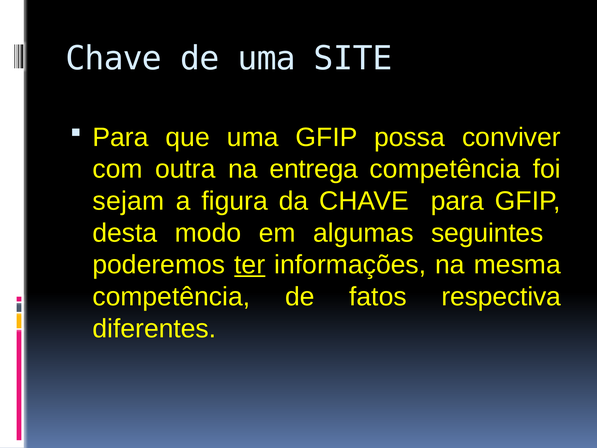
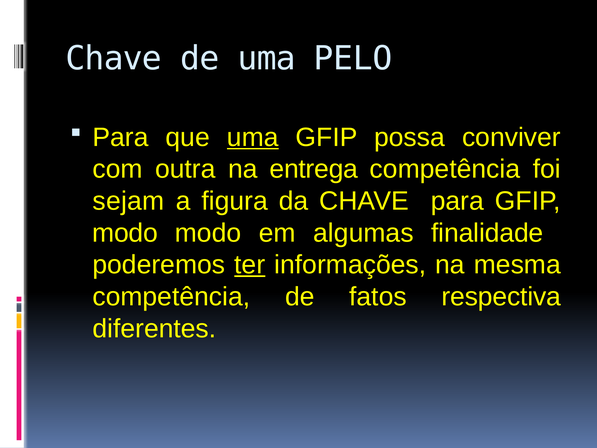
SITE: SITE -> PELO
uma at (253, 137) underline: none -> present
desta at (125, 233): desta -> modo
seguintes: seguintes -> finalidade
